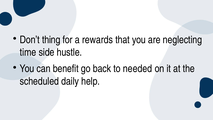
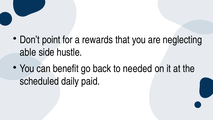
thing: thing -> point
time: time -> able
help: help -> paid
